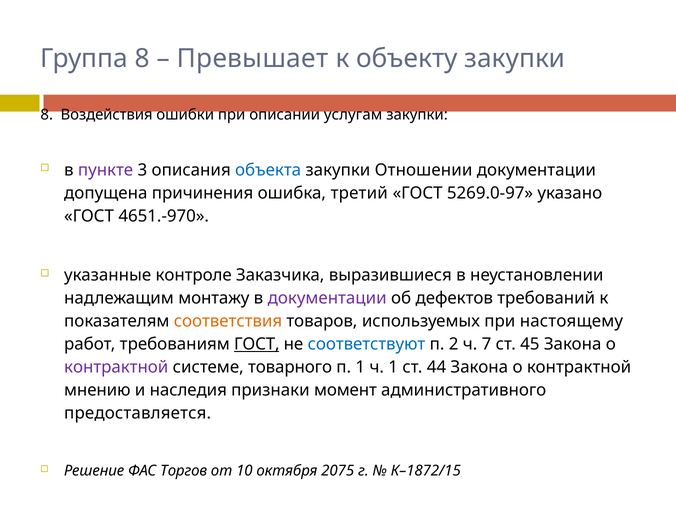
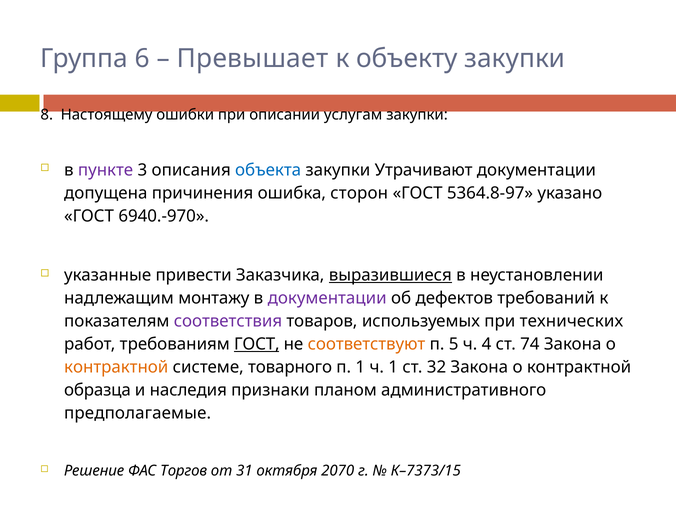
Группа 8: 8 -> 6
Воздействия: Воздействия -> Настоящему
Отношении: Отношении -> Утрачивают
третий: третий -> сторон
5269.0-97: 5269.0-97 -> 5364.8-97
4651.-970: 4651.-970 -> 6940.-970
контроле: контроле -> привести
выразившиеся underline: none -> present
соответствия colour: orange -> purple
настоящему: настоящему -> технических
соответствуют colour: blue -> orange
2: 2 -> 5
7: 7 -> 4
45: 45 -> 74
контрактной at (116, 367) colour: purple -> orange
44: 44 -> 32
мнению: мнению -> образца
момент: момент -> планом
предоставляется: предоставляется -> предполагаемые
10: 10 -> 31
2075: 2075 -> 2070
К–1872/15: К–1872/15 -> К–7373/15
